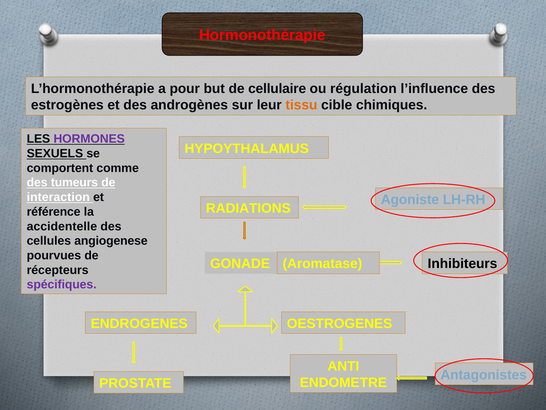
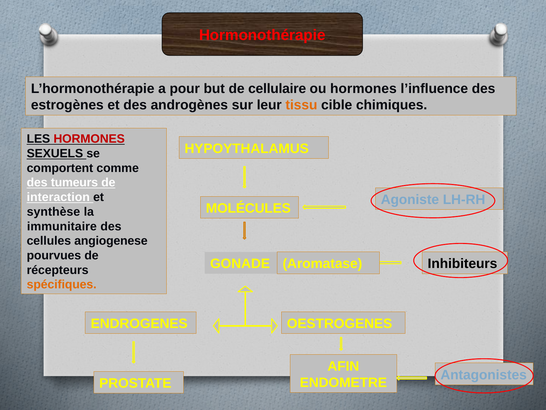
ou régulation: régulation -> hormones
HORMONES at (89, 139) colour: purple -> red
RADIATIONS: RADIATIONS -> MOLÉCULES
référence: référence -> synthèse
accidentelle: accidentelle -> immunitaire
spécifiques colour: purple -> orange
ANTI: ANTI -> AFIN
